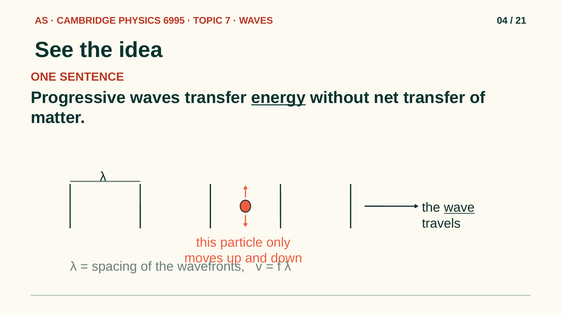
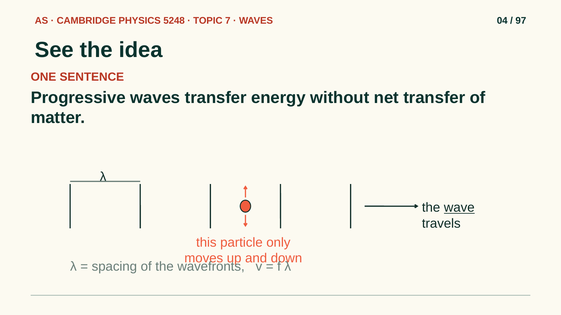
6995: 6995 -> 5248
21: 21 -> 97
energy underline: present -> none
